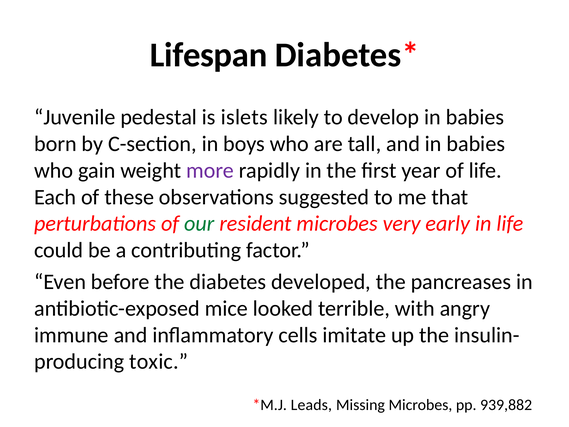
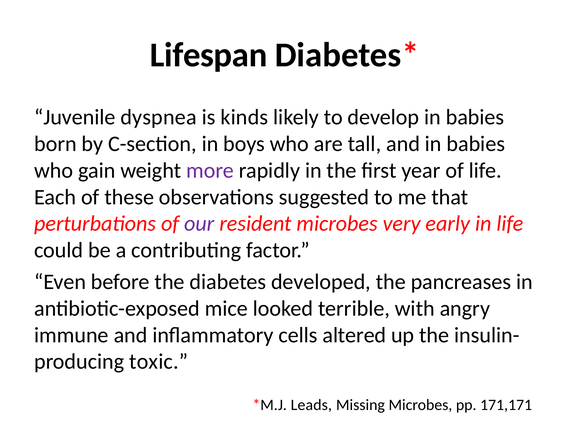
pedestal: pedestal -> dyspnea
islets: islets -> kinds
our colour: green -> purple
imitate: imitate -> altered
939,882: 939,882 -> 171,171
